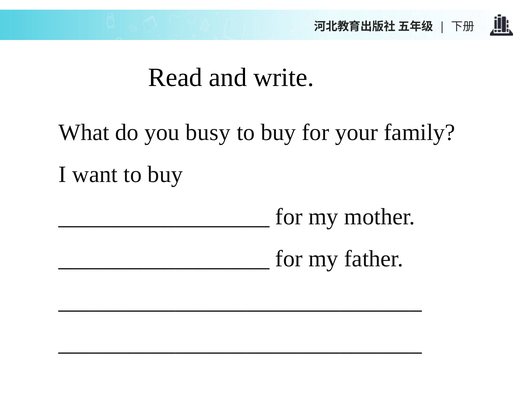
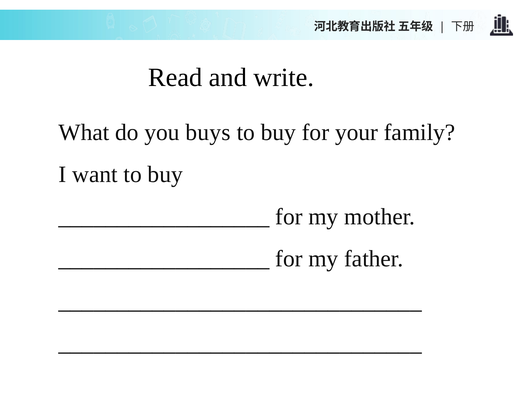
busy: busy -> buys
